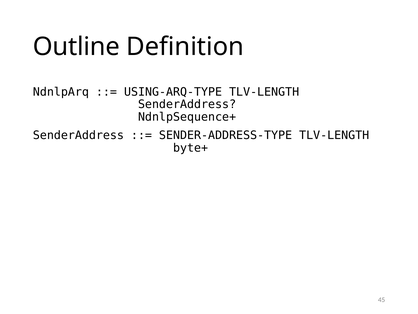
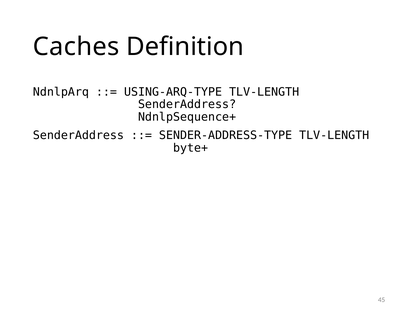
Outline: Outline -> Caches
